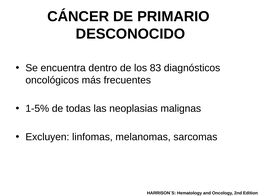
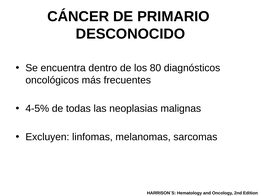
83: 83 -> 80
1-5%: 1-5% -> 4-5%
